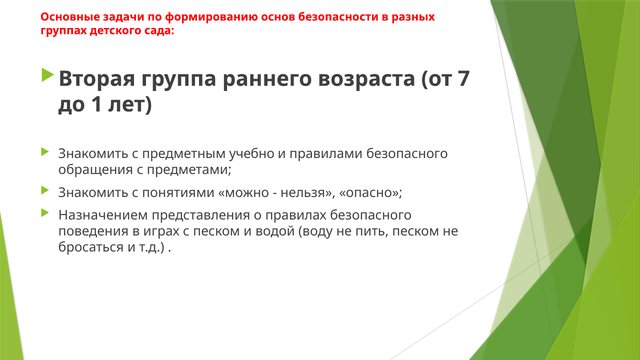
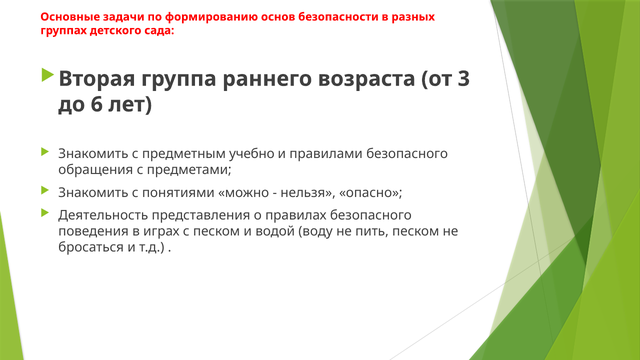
7: 7 -> 3
1: 1 -> 6
Назначением: Назначением -> Деятельность
